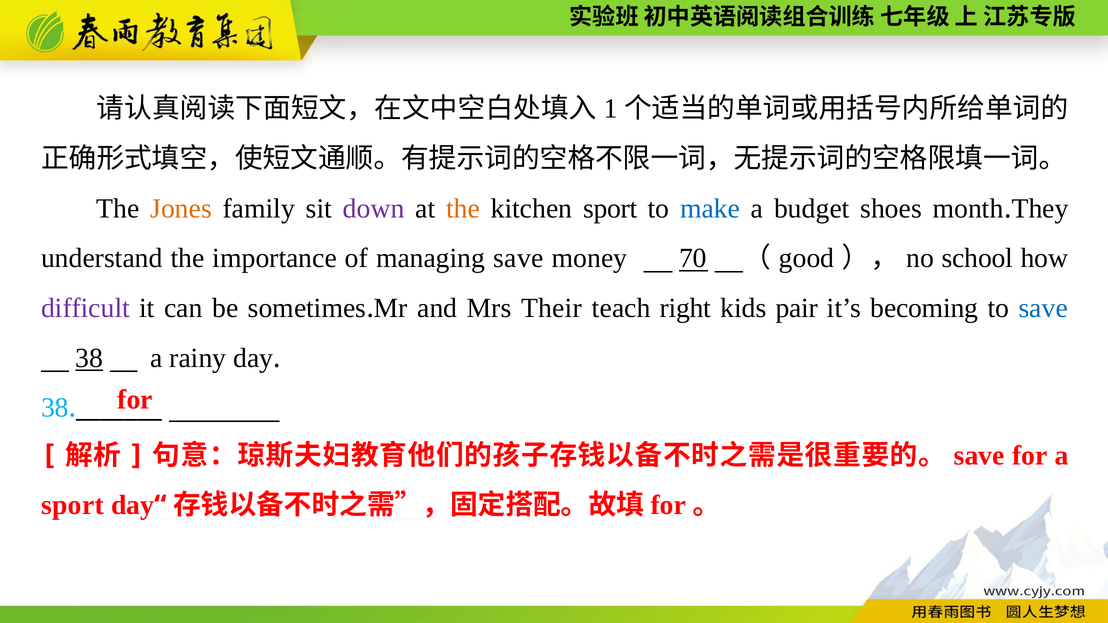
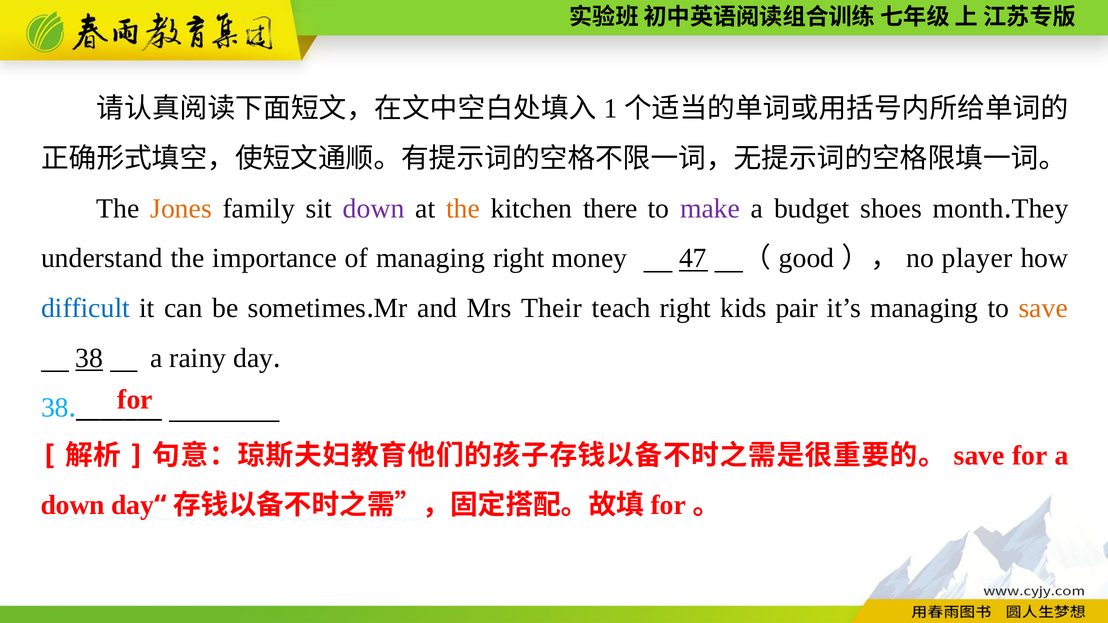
kitchen sport: sport -> there
make colour: blue -> purple
managing save: save -> right
70: 70 -> 47
school: school -> player
difficult colour: purple -> blue
it’s becoming: becoming -> managing
save at (1043, 308) colour: blue -> orange
sport at (72, 506): sport -> down
